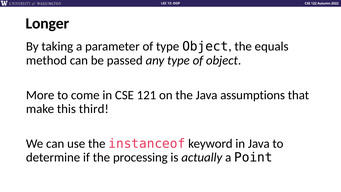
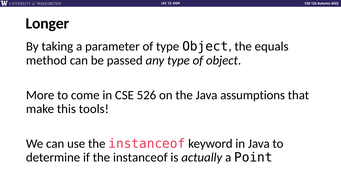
121: 121 -> 526
third: third -> tools
if the processing: processing -> instanceof
